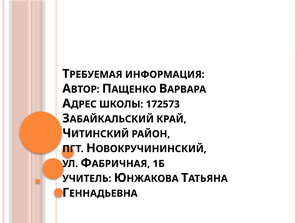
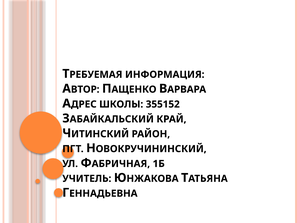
172573: 172573 -> 355152
